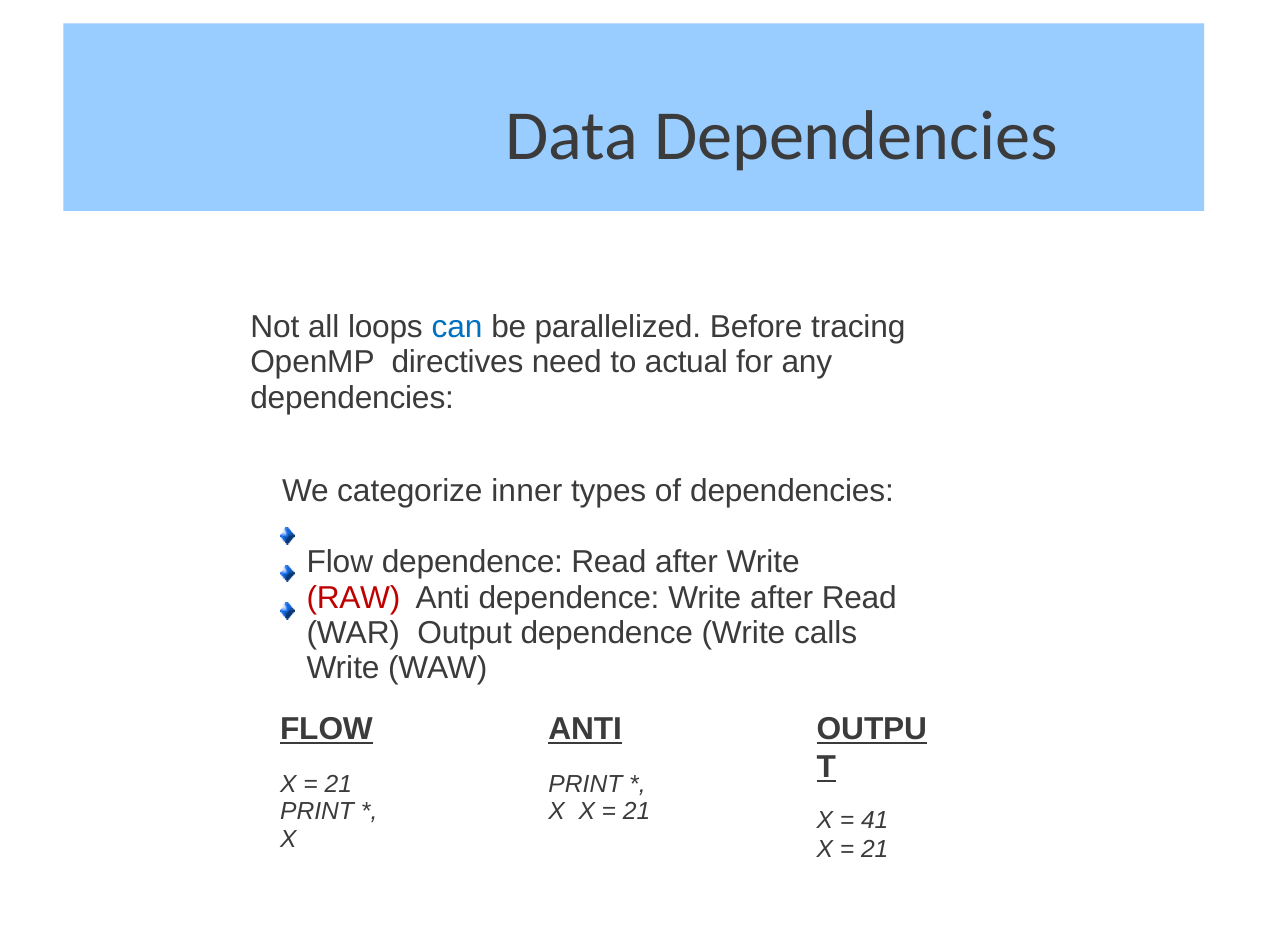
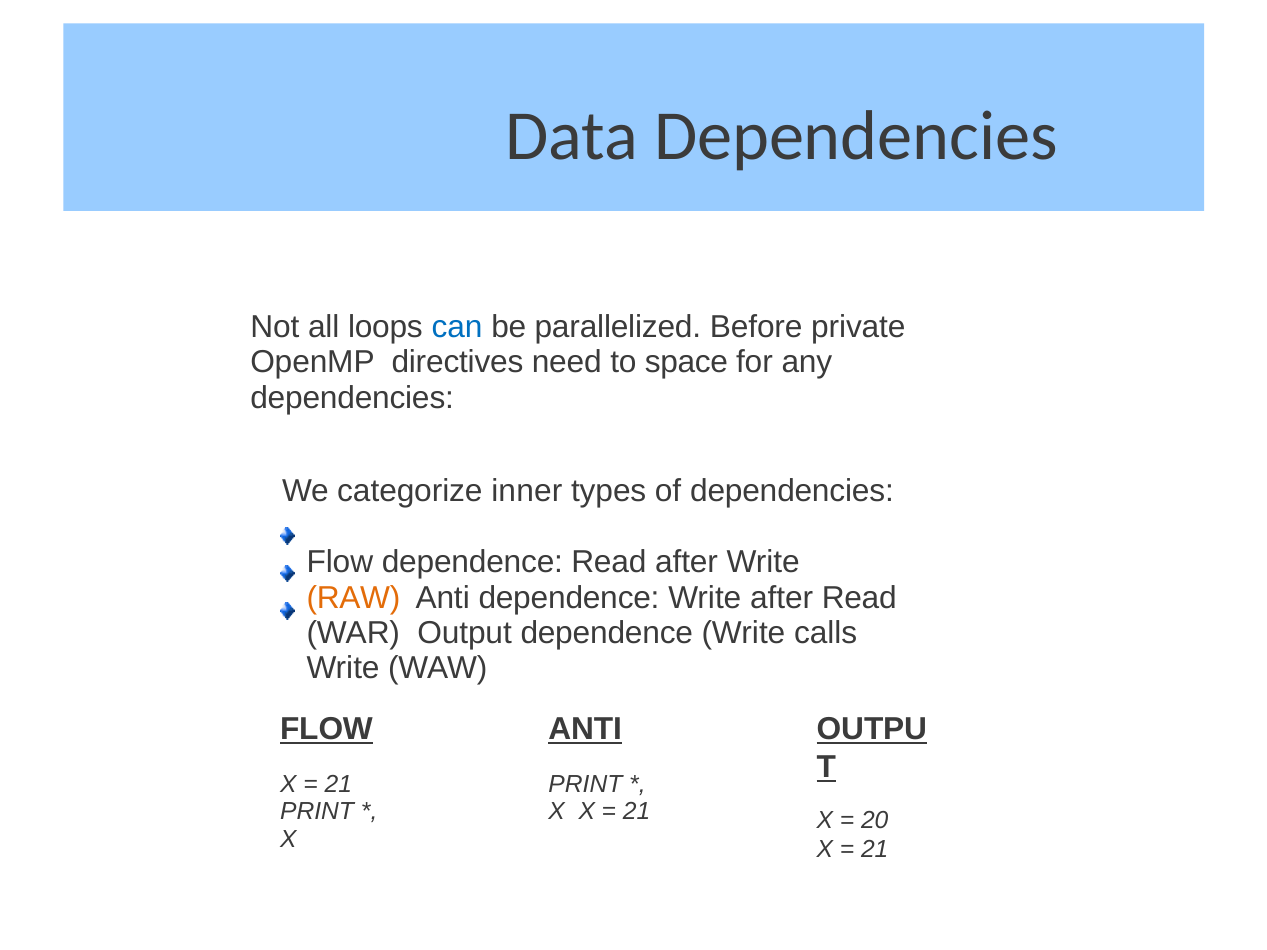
tracing: tracing -> private
actual: actual -> space
RAW colour: red -> orange
41: 41 -> 20
